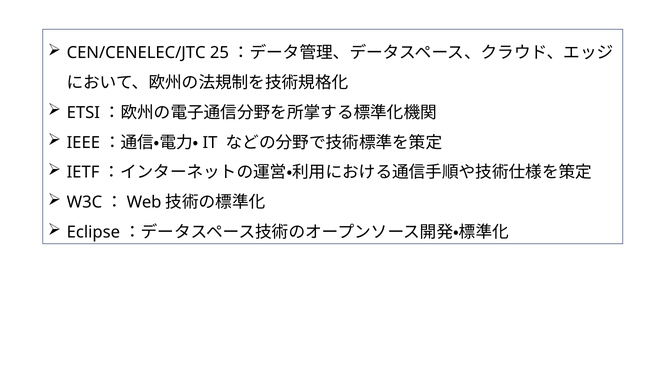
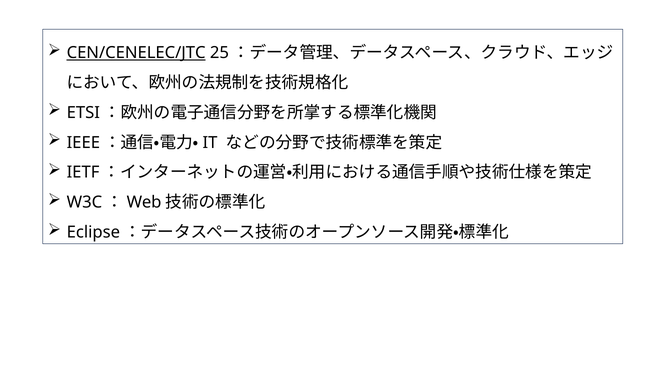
CEN/CENELEC/JTC underline: none -> present
